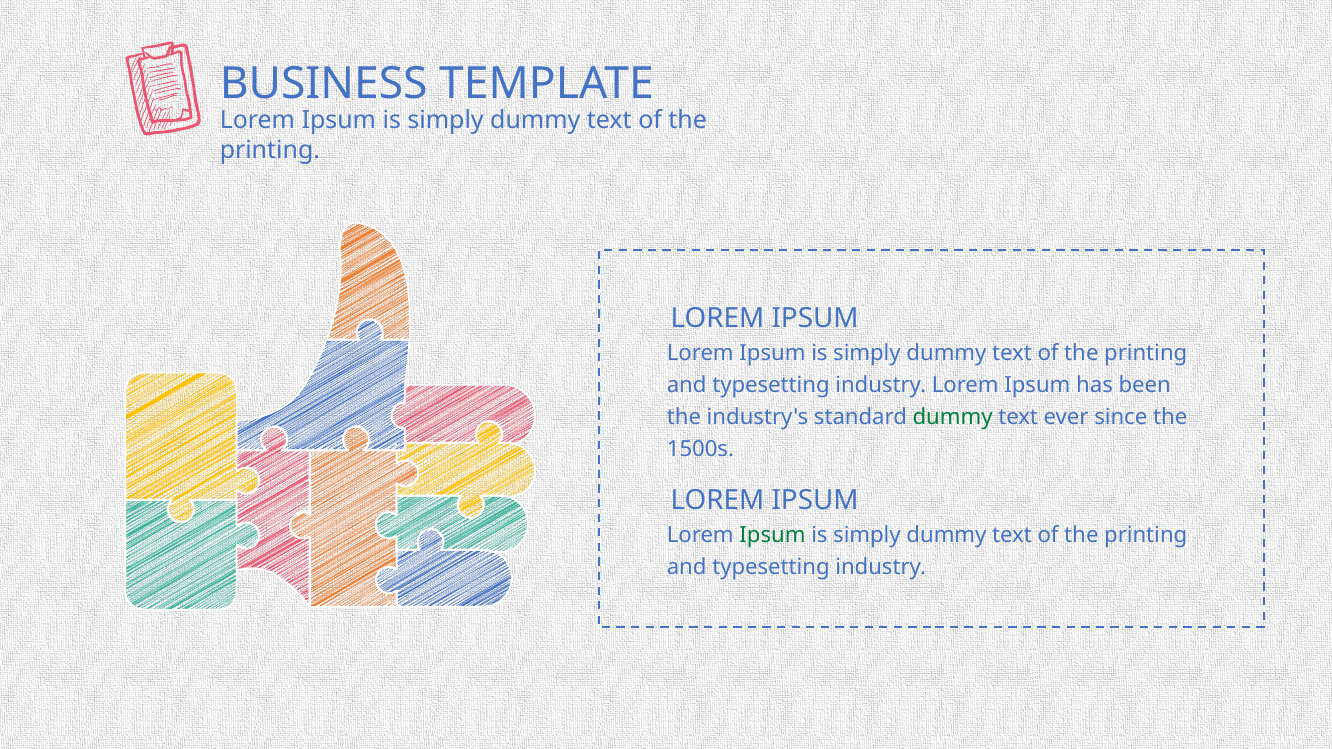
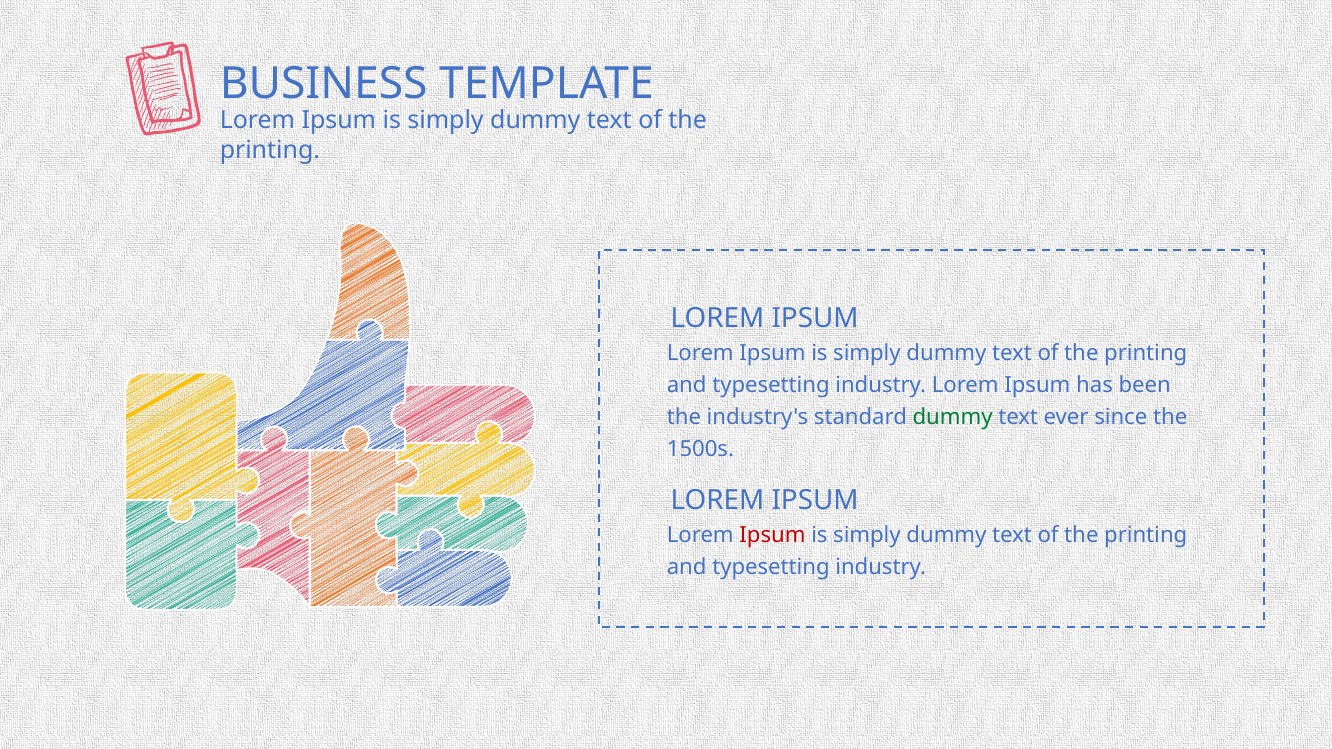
Ipsum at (772, 536) colour: green -> red
